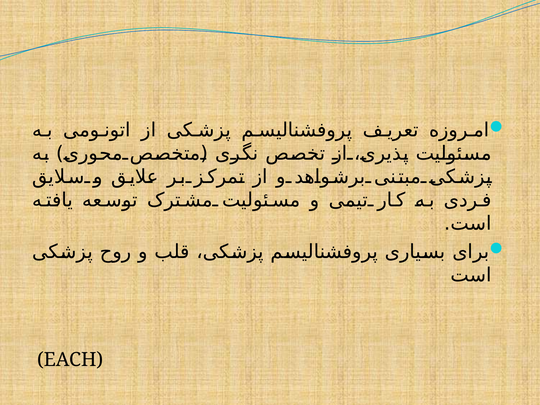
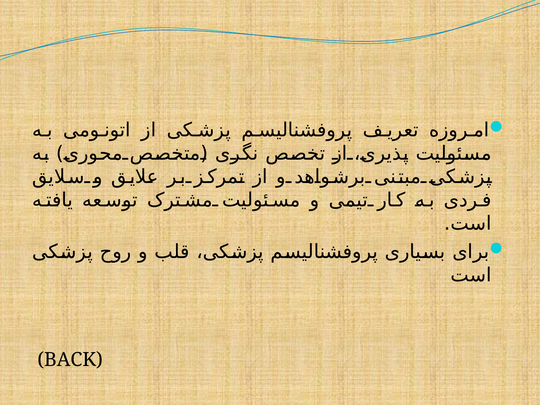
EACH: EACH -> BACK
